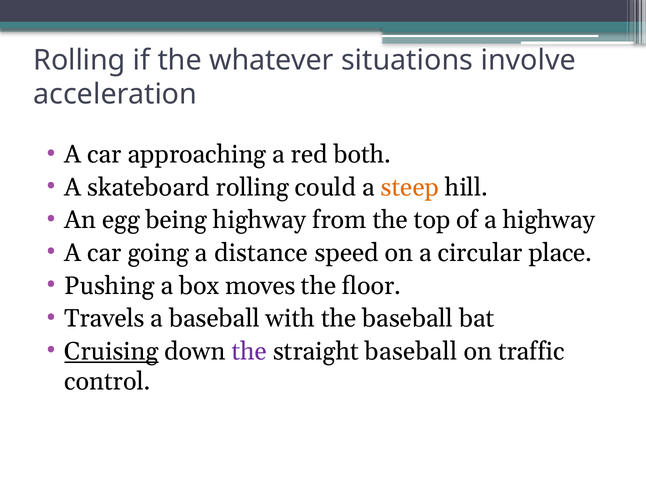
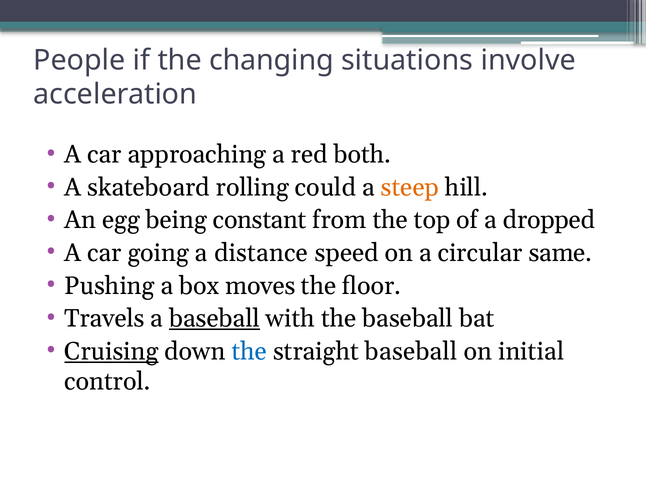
Rolling at (79, 60): Rolling -> People
whatever: whatever -> changing
being highway: highway -> constant
a highway: highway -> dropped
place: place -> same
baseball at (215, 319) underline: none -> present
the at (249, 352) colour: purple -> blue
traffic: traffic -> initial
